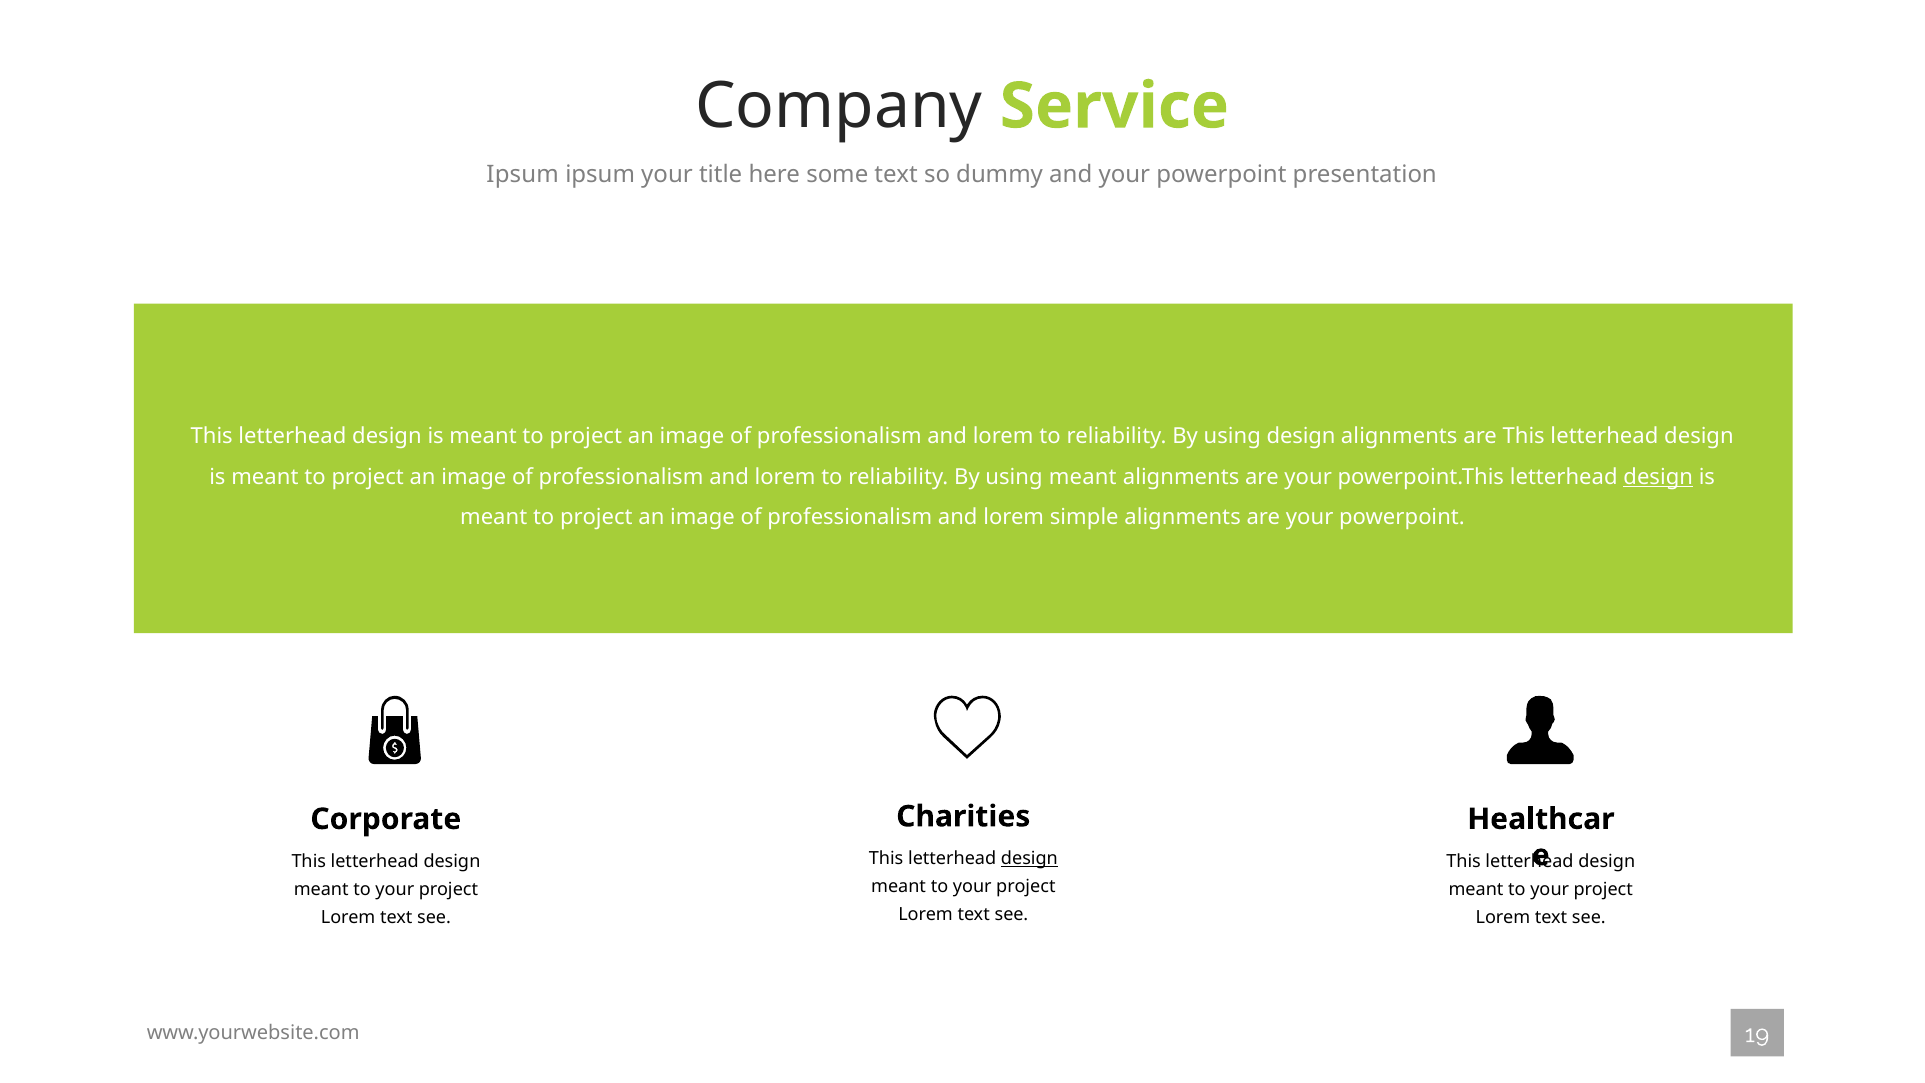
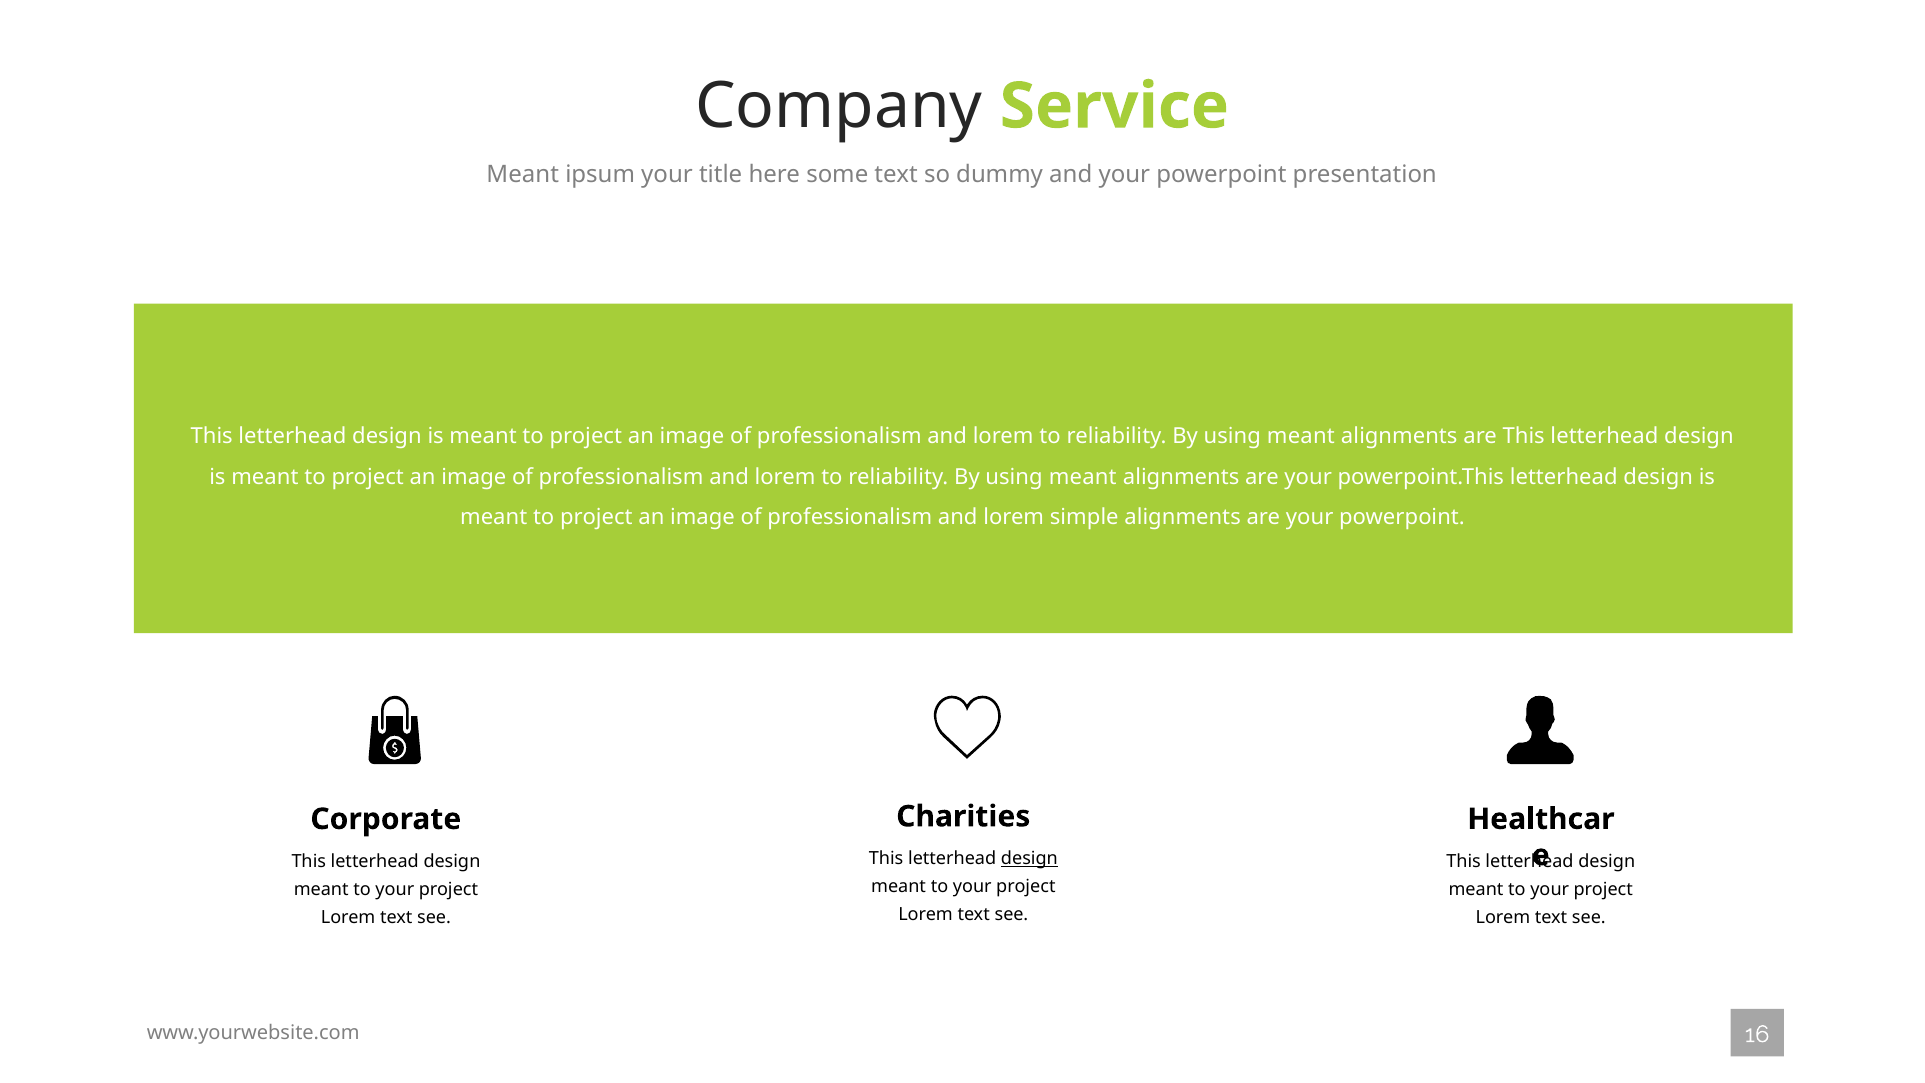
Ipsum at (523, 174): Ipsum -> Meant
design at (1301, 437): design -> meant
design at (1658, 477) underline: present -> none
19: 19 -> 16
